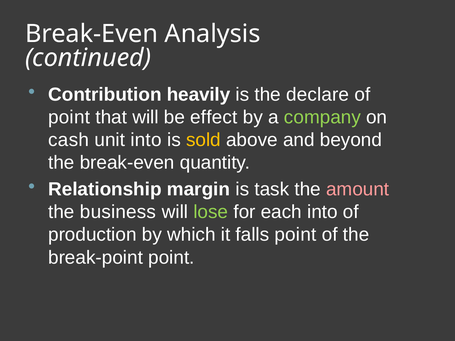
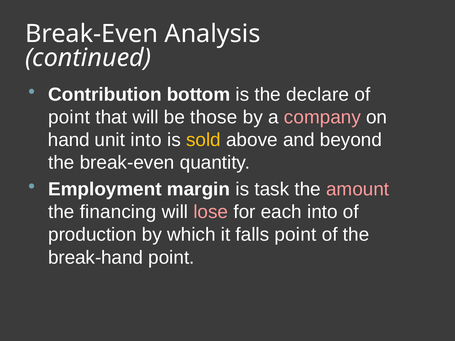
heavily: heavily -> bottom
effect: effect -> those
company colour: light green -> pink
cash: cash -> hand
Relationship: Relationship -> Employment
business: business -> financing
lose colour: light green -> pink
break-point: break-point -> break-hand
